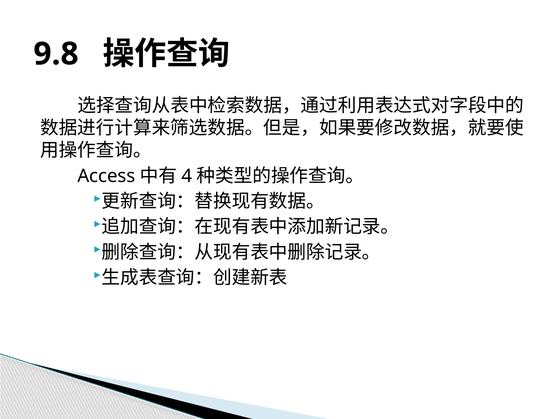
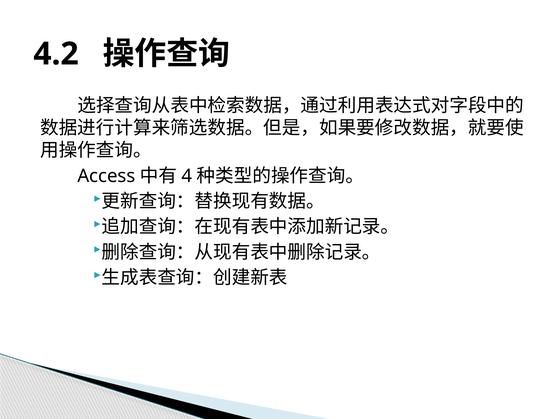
9.8: 9.8 -> 4.2
